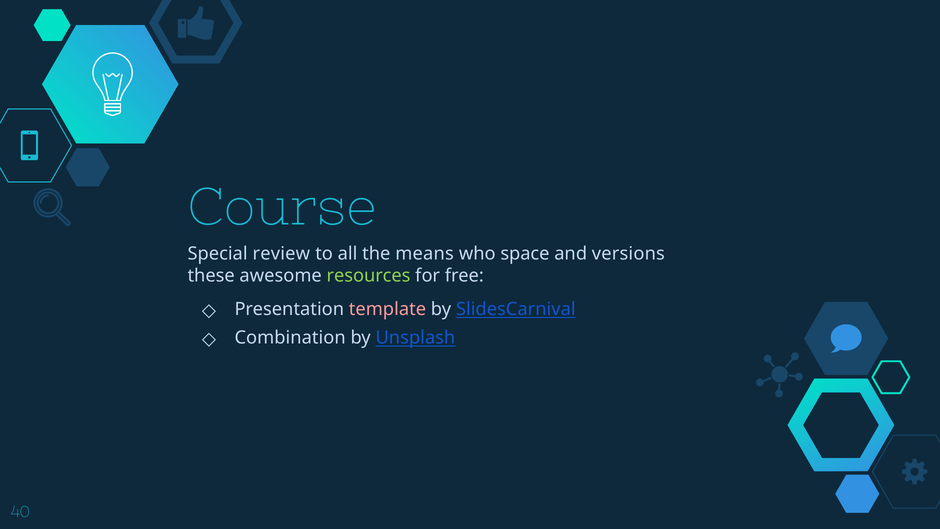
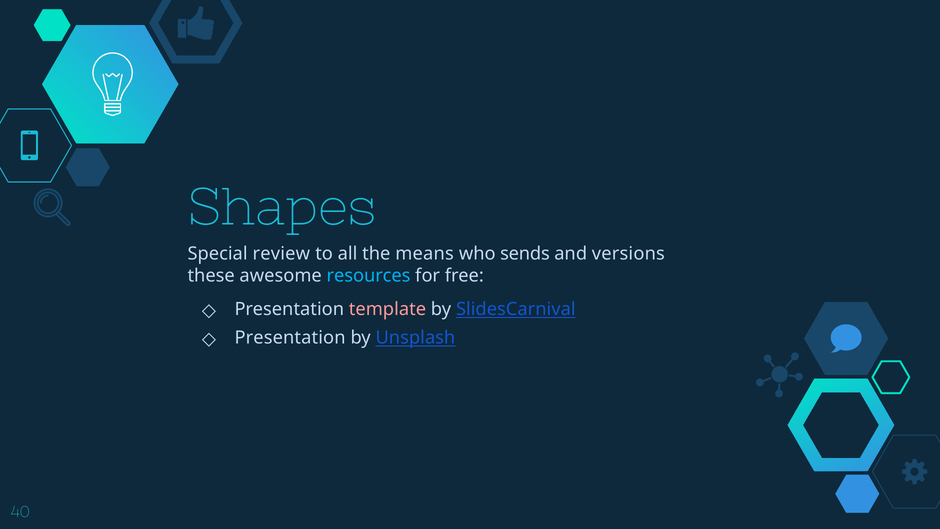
Course: Course -> Shapes
space: space -> sends
resources colour: light green -> light blue
Combination at (290, 338): Combination -> Presentation
